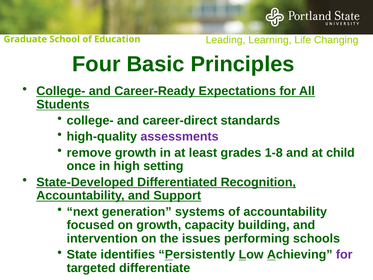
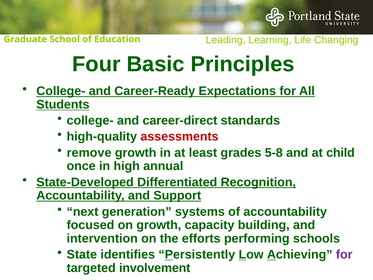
assessments colour: purple -> red
1-8: 1-8 -> 5-8
setting: setting -> annual
issues: issues -> efforts
differentiate: differentiate -> involvement
